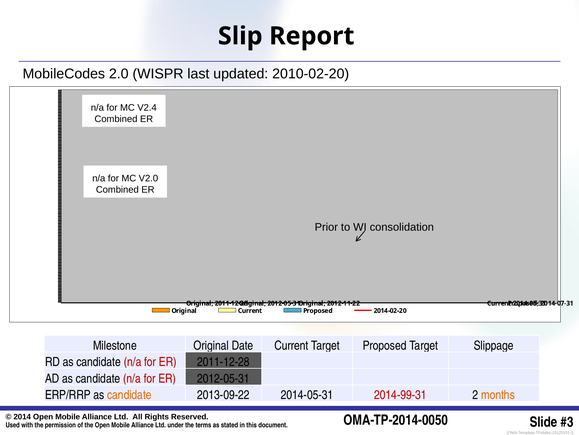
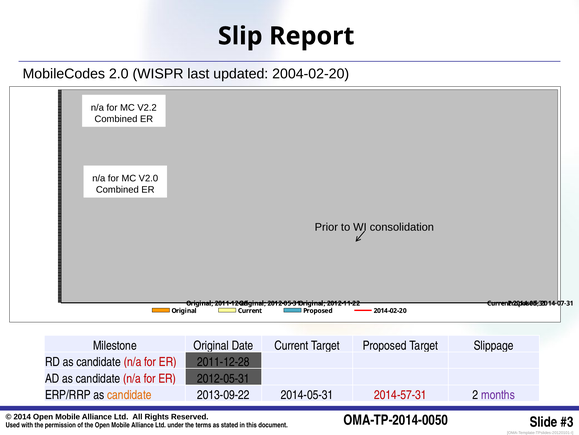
2010-02-20: 2010-02-20 -> 2004-02-20
V2.4: V2.4 -> V2.2
2014-99-31: 2014-99-31 -> 2014-57-31
months colour: orange -> purple
